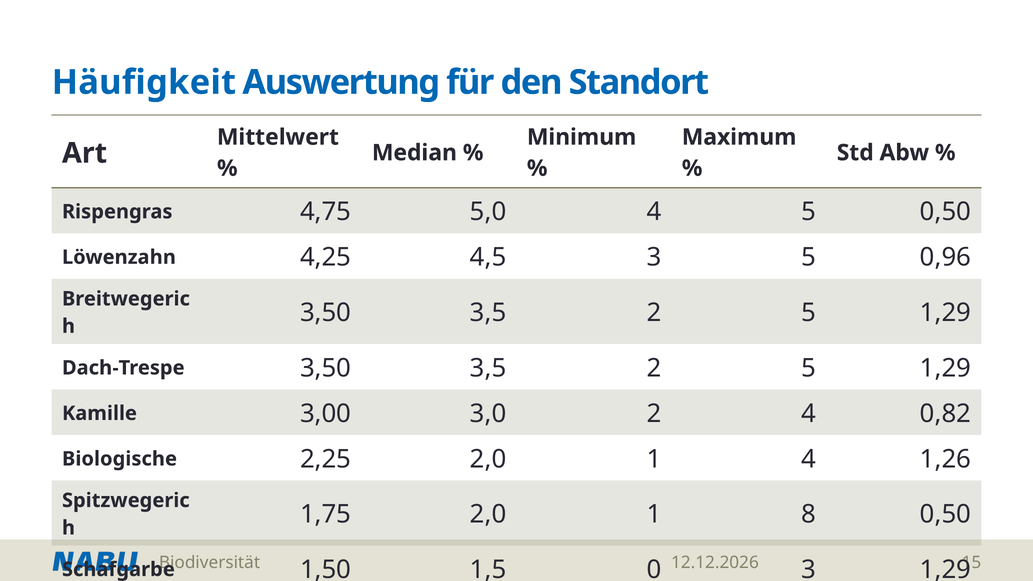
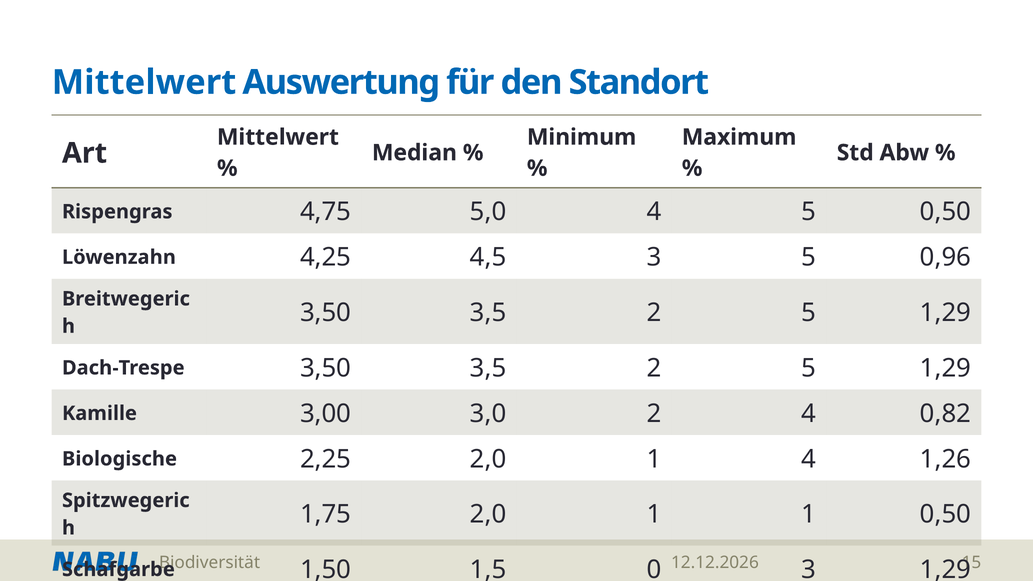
Häufigkeit at (144, 82): Häufigkeit -> Mittelwert
1 8: 8 -> 1
